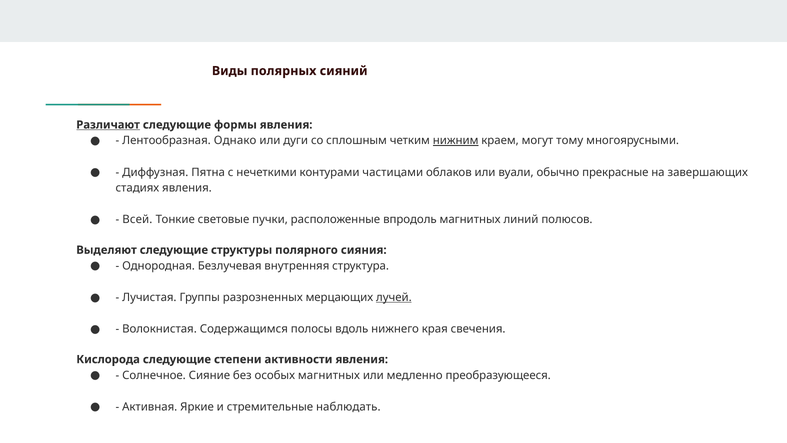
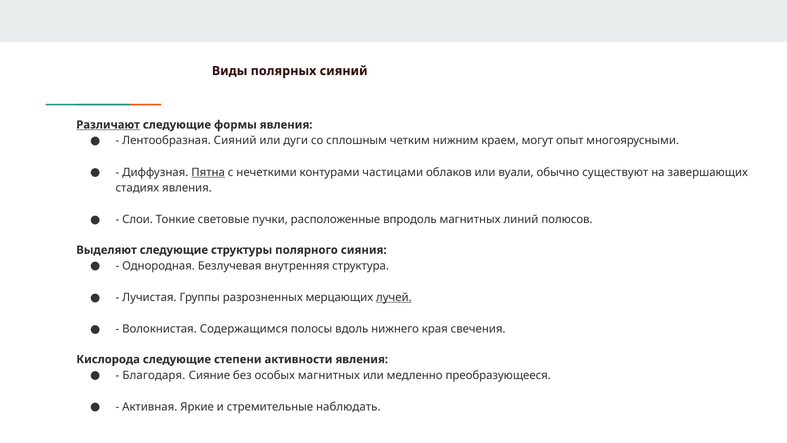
Лентообразная Однако: Однако -> Сияний
нижним underline: present -> none
тому: тому -> опыт
Пятна underline: none -> present
прекрасные: прекрасные -> существуют
Всей: Всей -> Слои
Солнечное: Солнечное -> Благодаря
